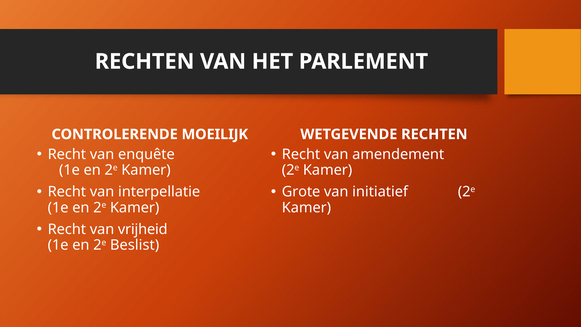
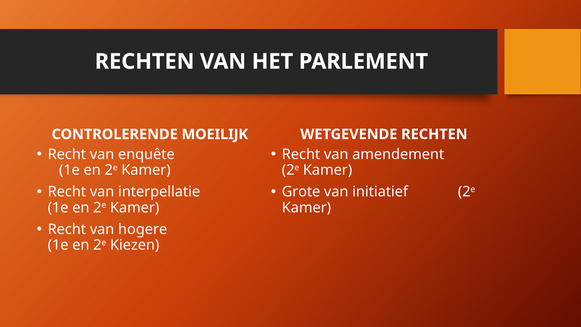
vrijheid: vrijheid -> hogere
Beslist: Beslist -> Kiezen
